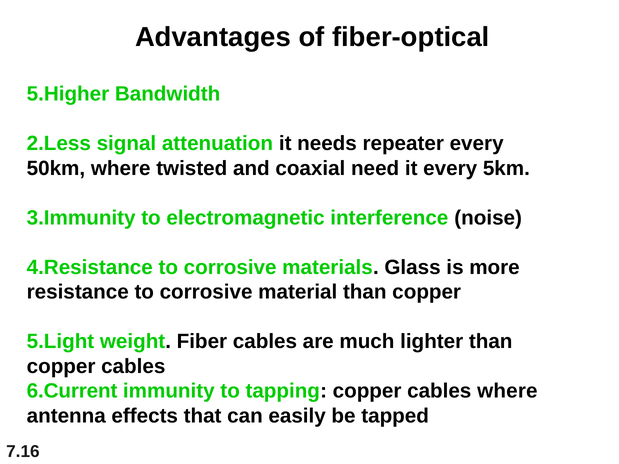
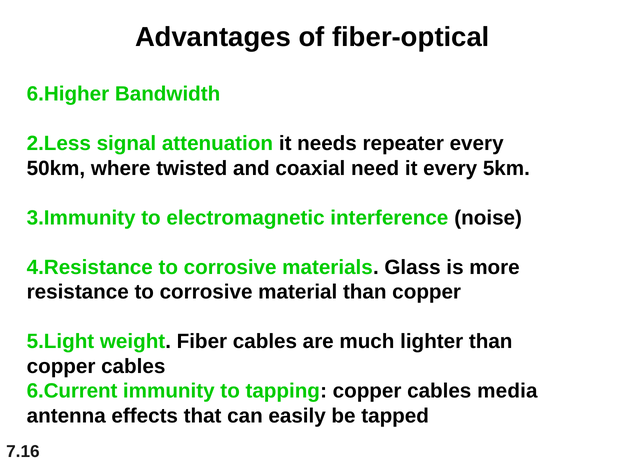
5.Higher: 5.Higher -> 6.Higher
cables where: where -> media
